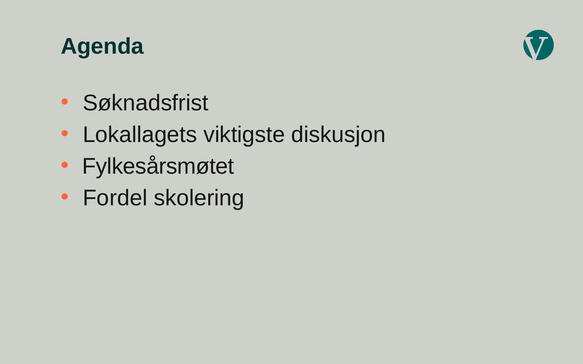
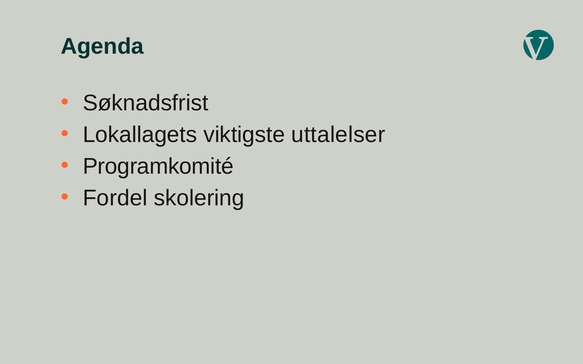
diskusjon: diskusjon -> uttalelser
Fylkesårsmøtet: Fylkesårsmøtet -> Programkomité
